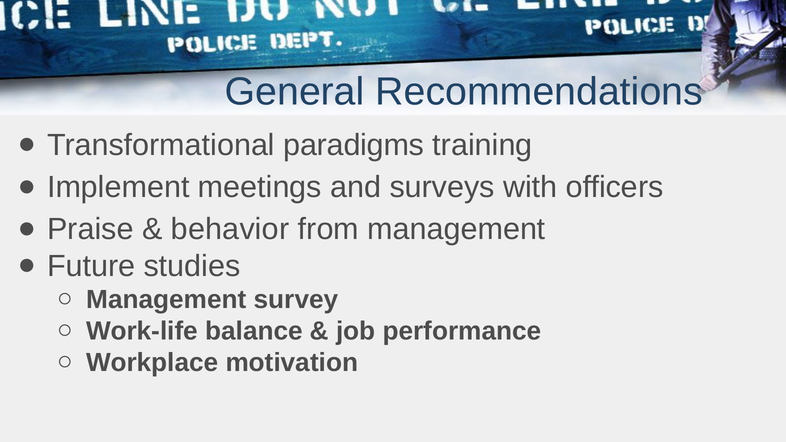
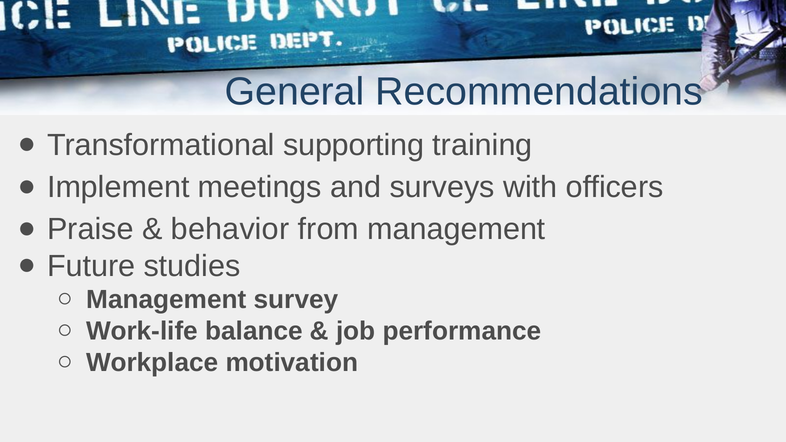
paradigms: paradigms -> supporting
